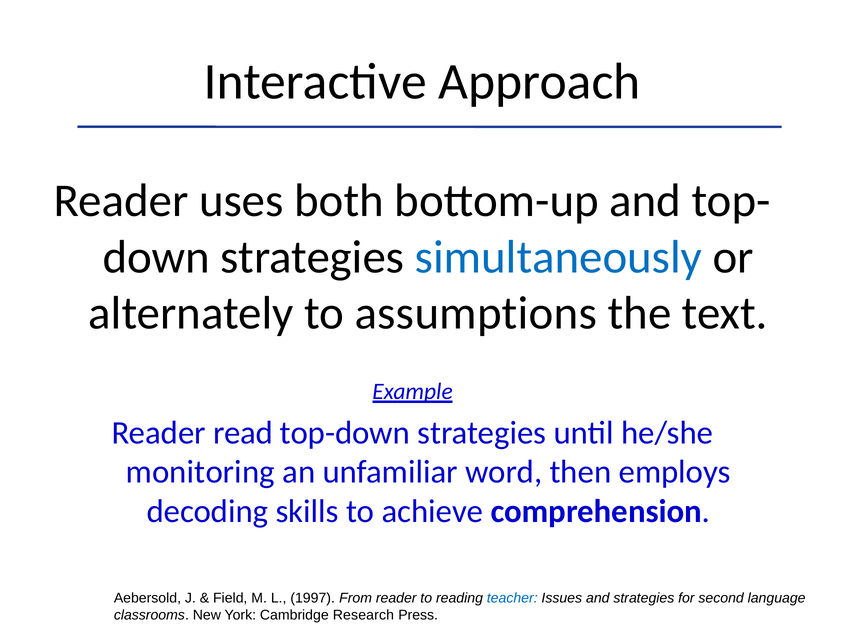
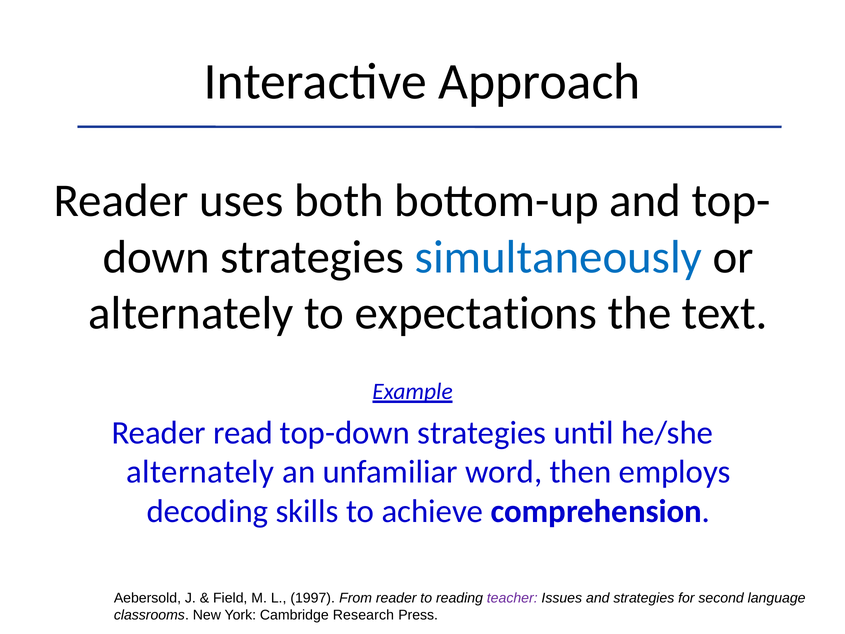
assumptions: assumptions -> expectations
monitoring at (200, 472): monitoring -> alternately
teacher colour: blue -> purple
